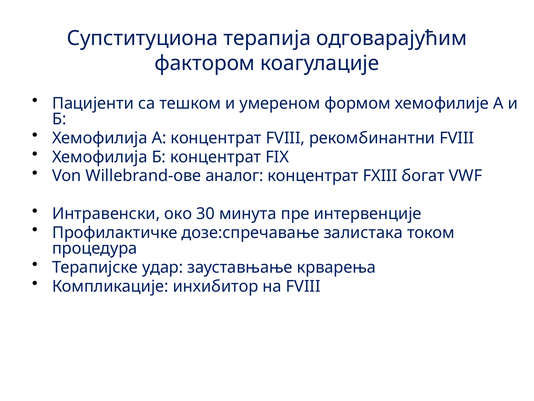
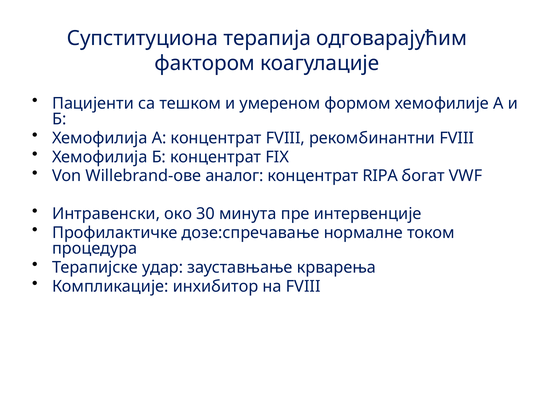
FXIII: FXIII -> RIPA
залистака: залистака -> нормалне
